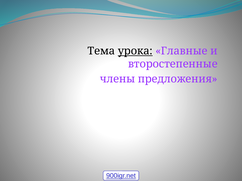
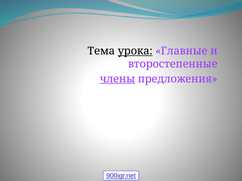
члены underline: none -> present
